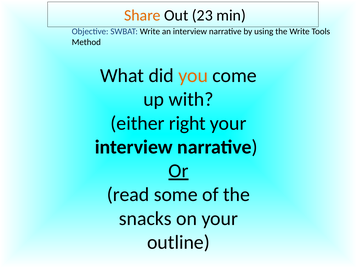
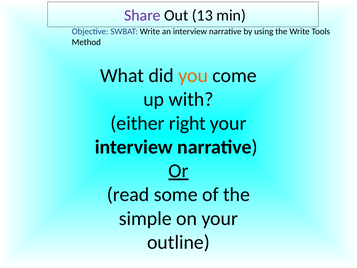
Share colour: orange -> purple
23: 23 -> 13
snacks: snacks -> simple
